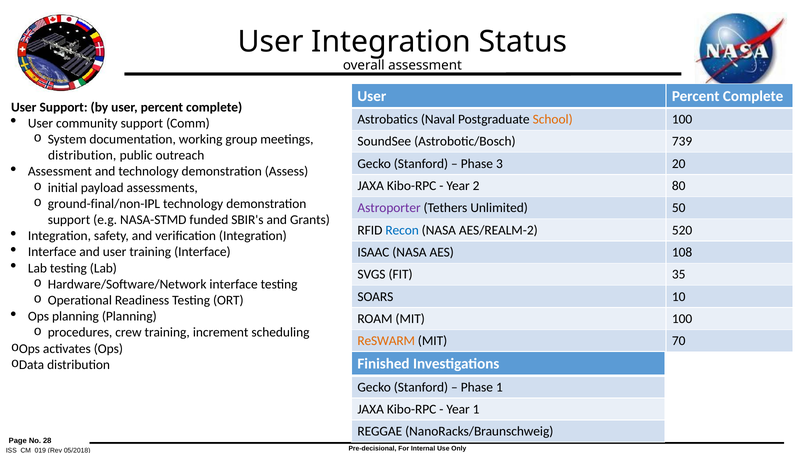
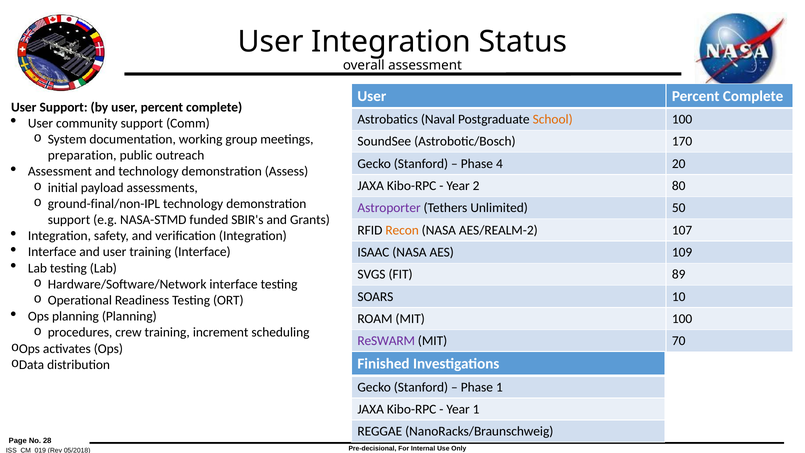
739: 739 -> 170
distribution at (82, 155): distribution -> preparation
3: 3 -> 4
Recon colour: blue -> orange
520: 520 -> 107
108: 108 -> 109
35: 35 -> 89
ReSWARM colour: orange -> purple
